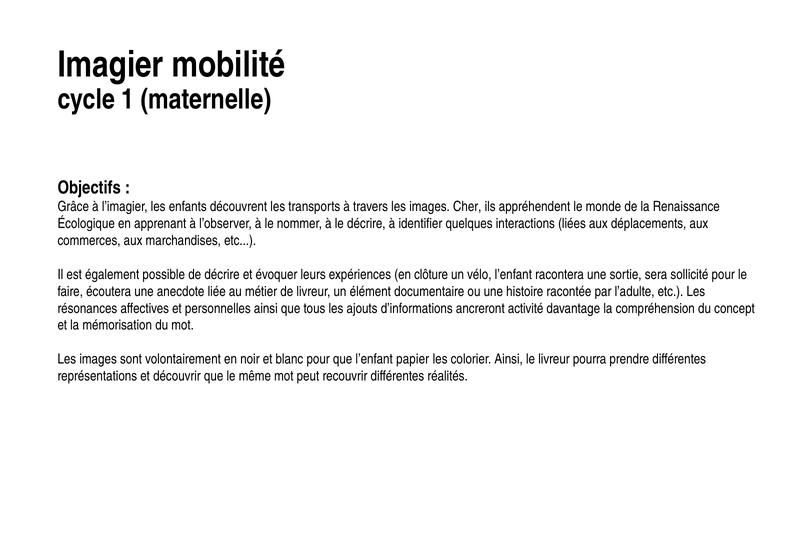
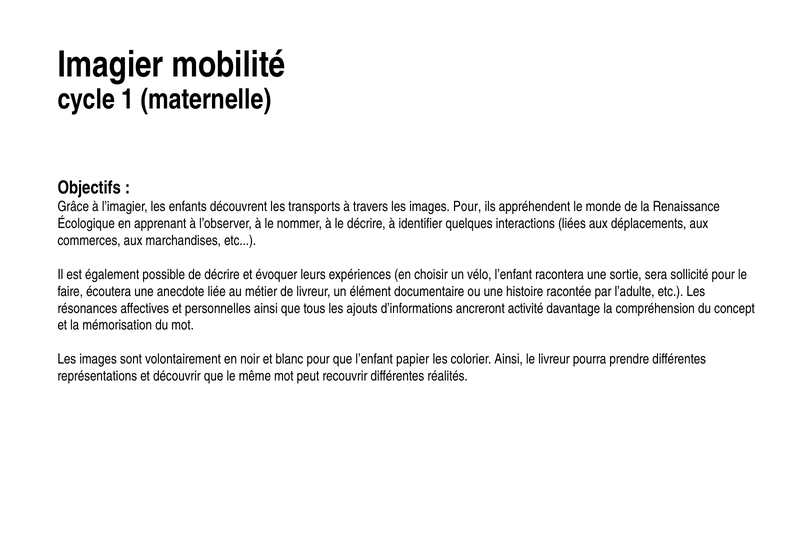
images Cher: Cher -> Pour
clôture: clôture -> choisir
